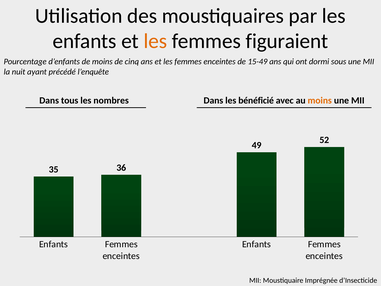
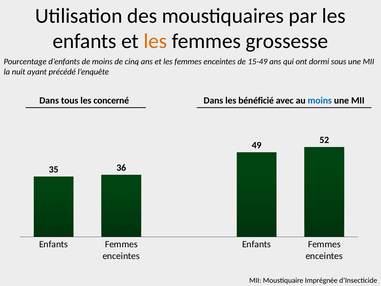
figuraient: figuraient -> grossesse
nombres: nombres -> concerné
moins at (320, 100) colour: orange -> blue
